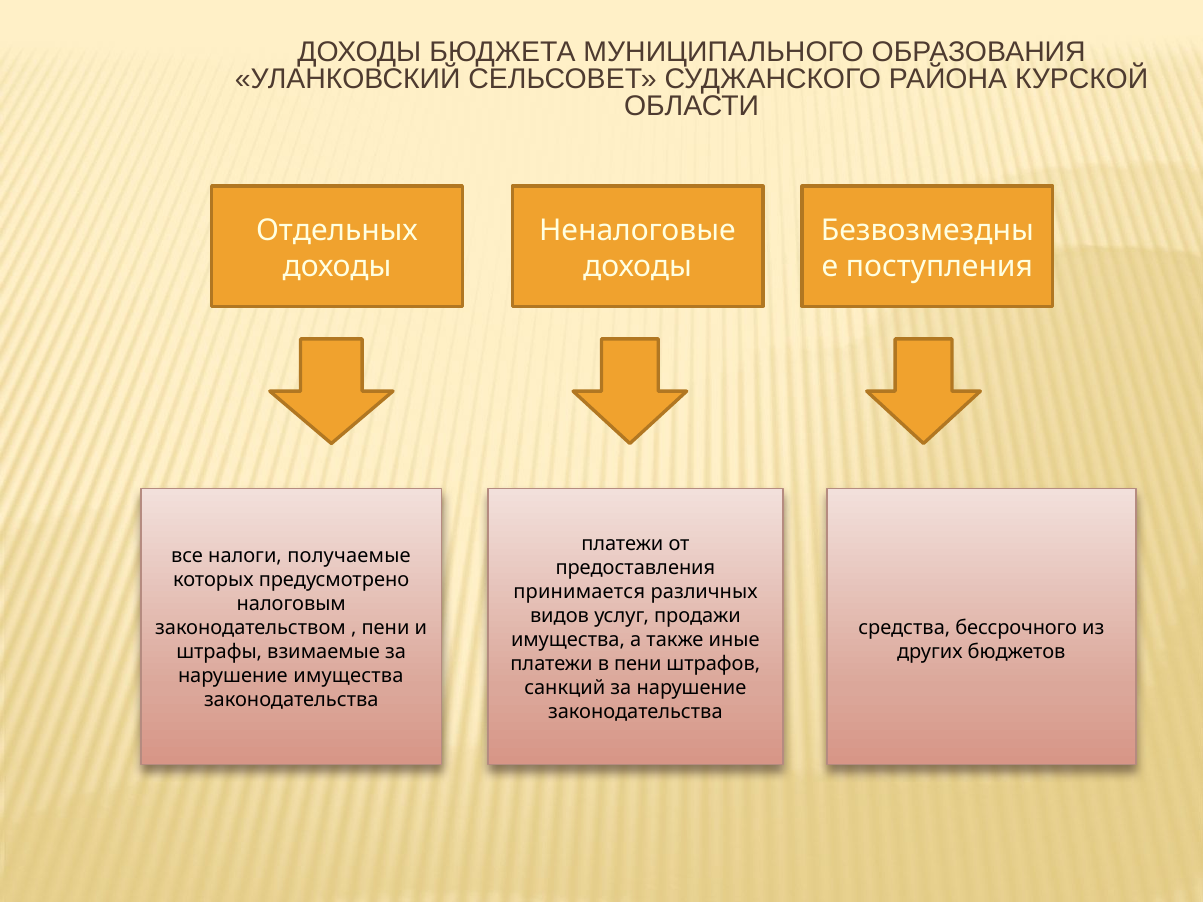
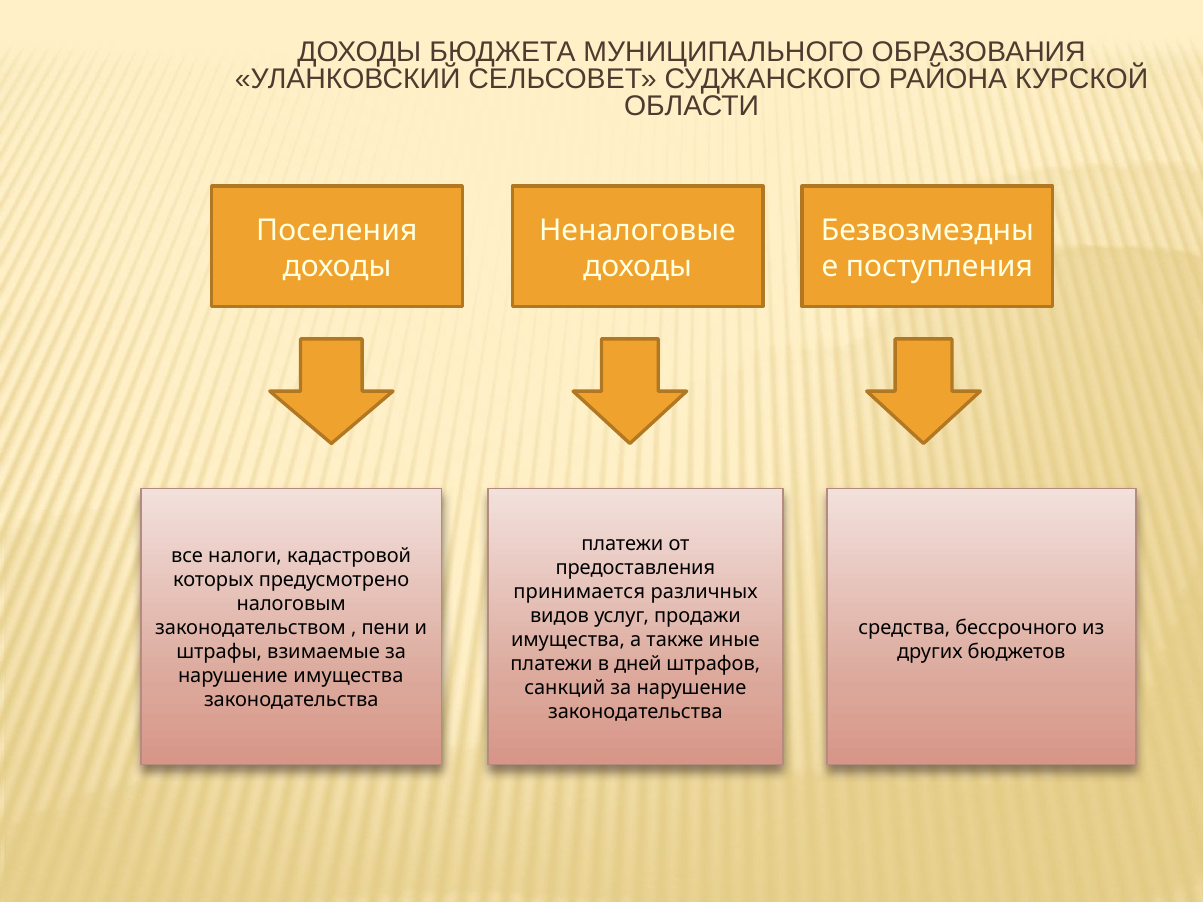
Отдельных: Отдельных -> Поселения
получаемые: получаемые -> кадастровой
в пени: пени -> дней
